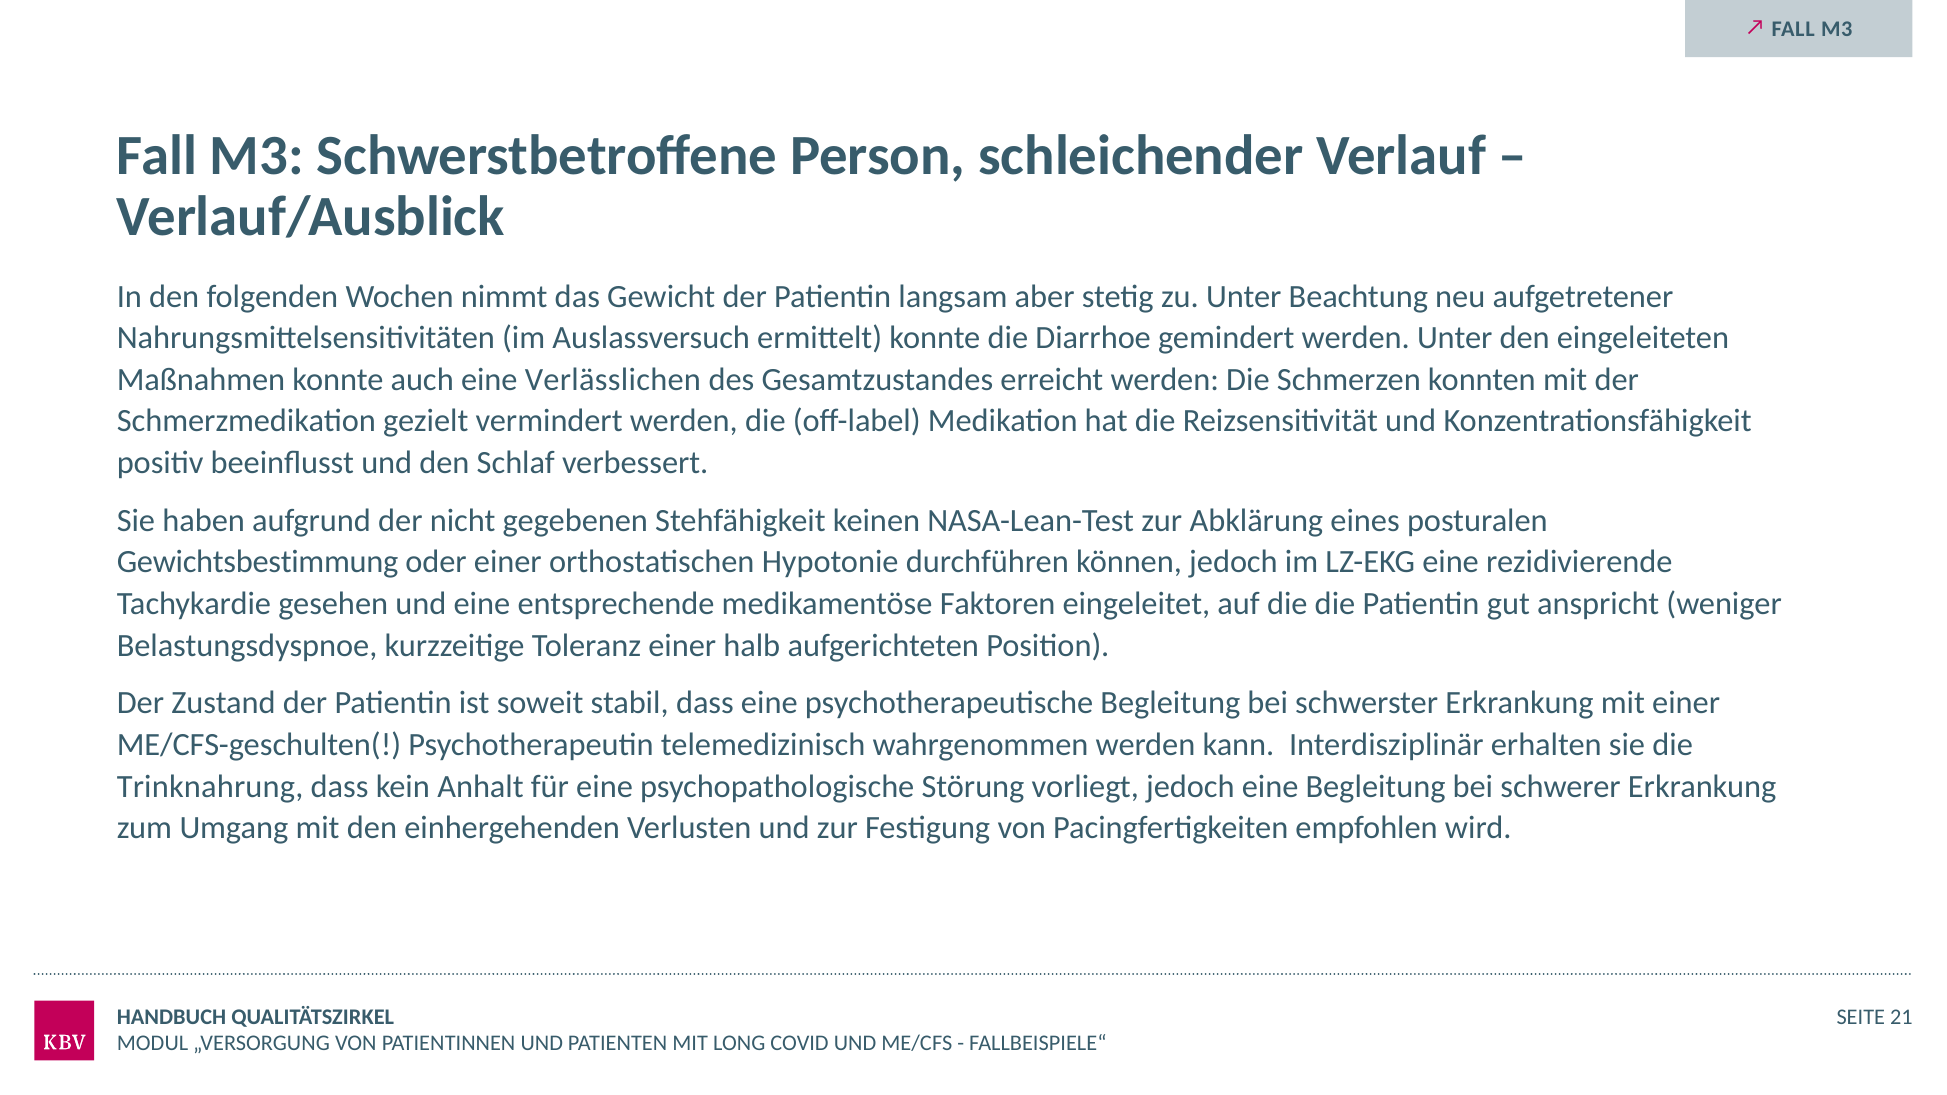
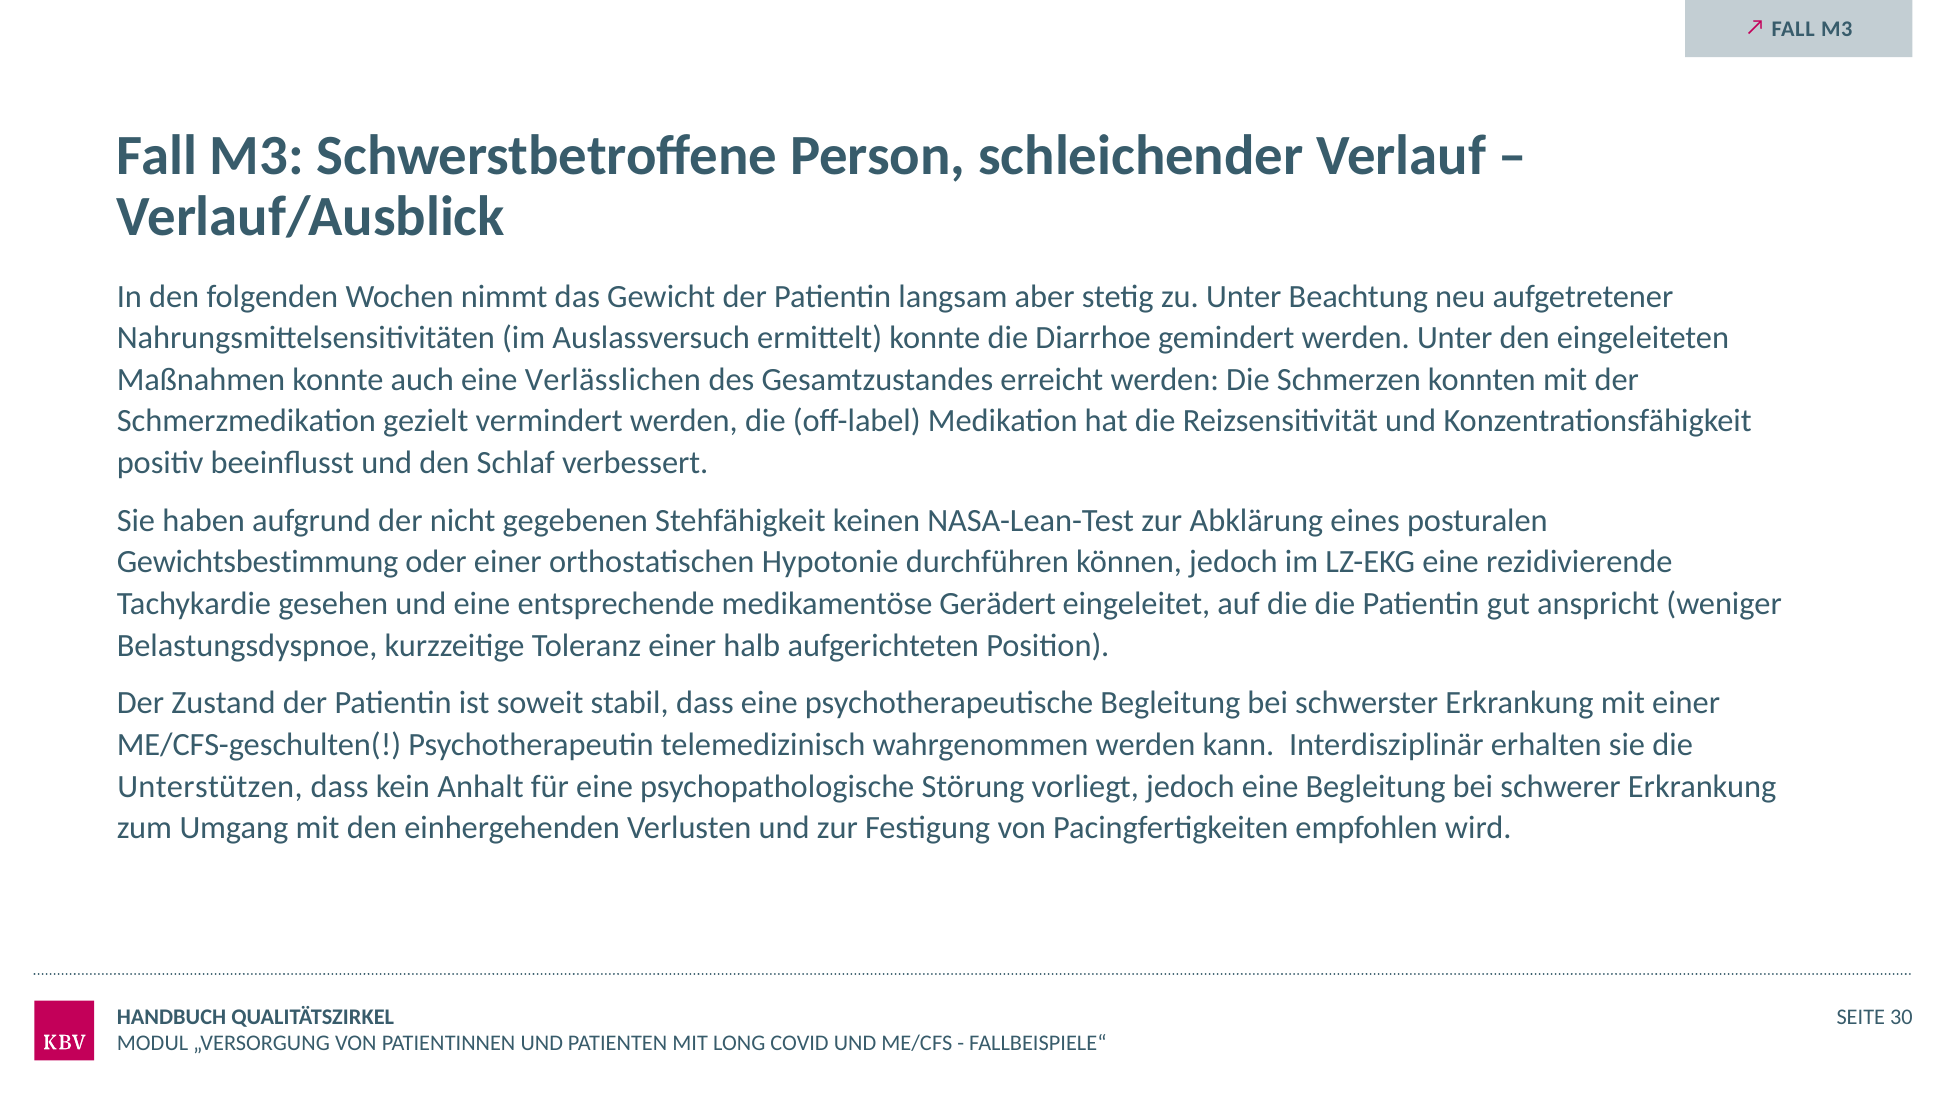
Faktoren: Faktoren -> Gerädert
Trinknahrung: Trinknahrung -> Unterstützen
21: 21 -> 30
